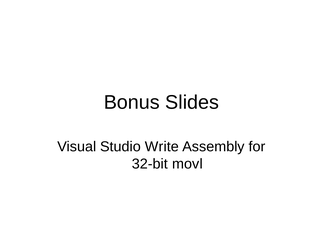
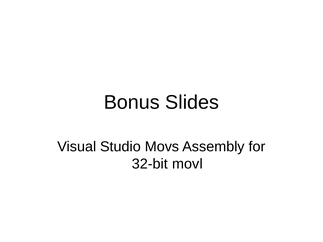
Write: Write -> Movs
